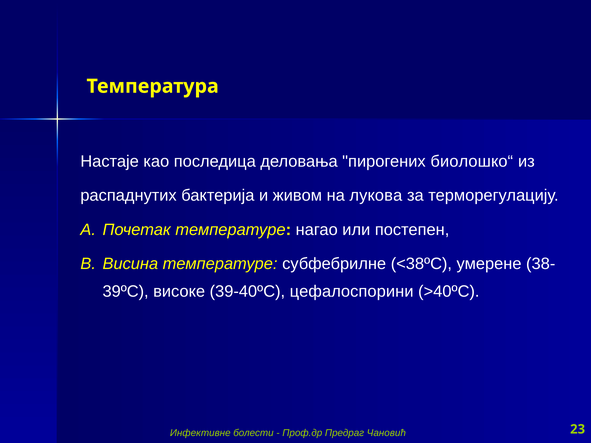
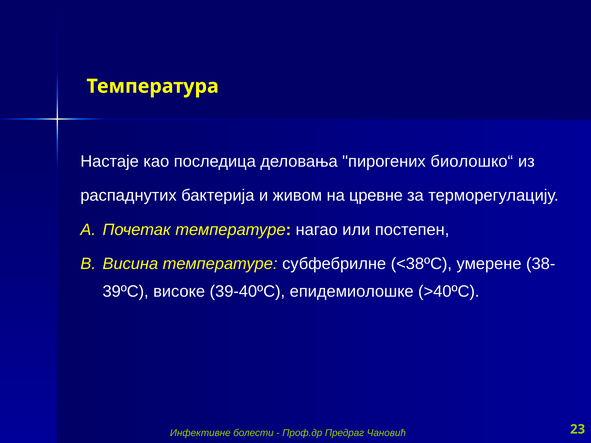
лукова: лукова -> цревне
цефалоспорини: цефалоспорини -> епидемиолошке
